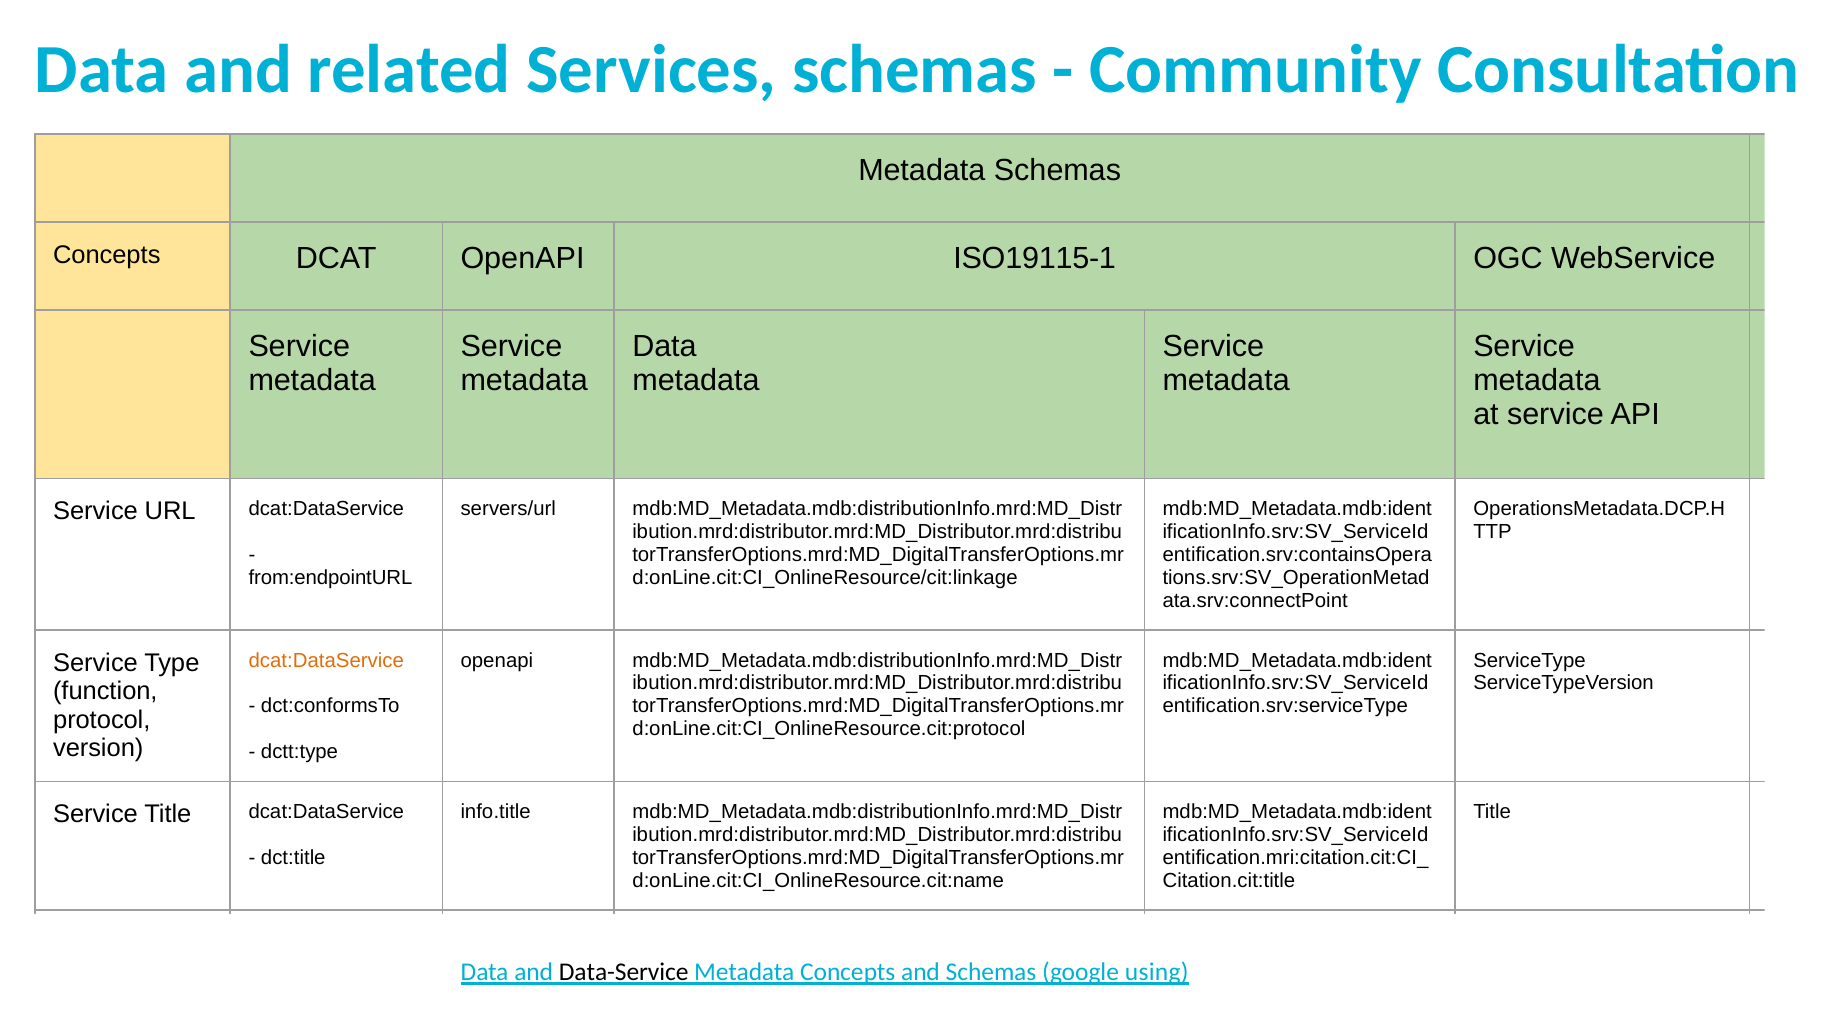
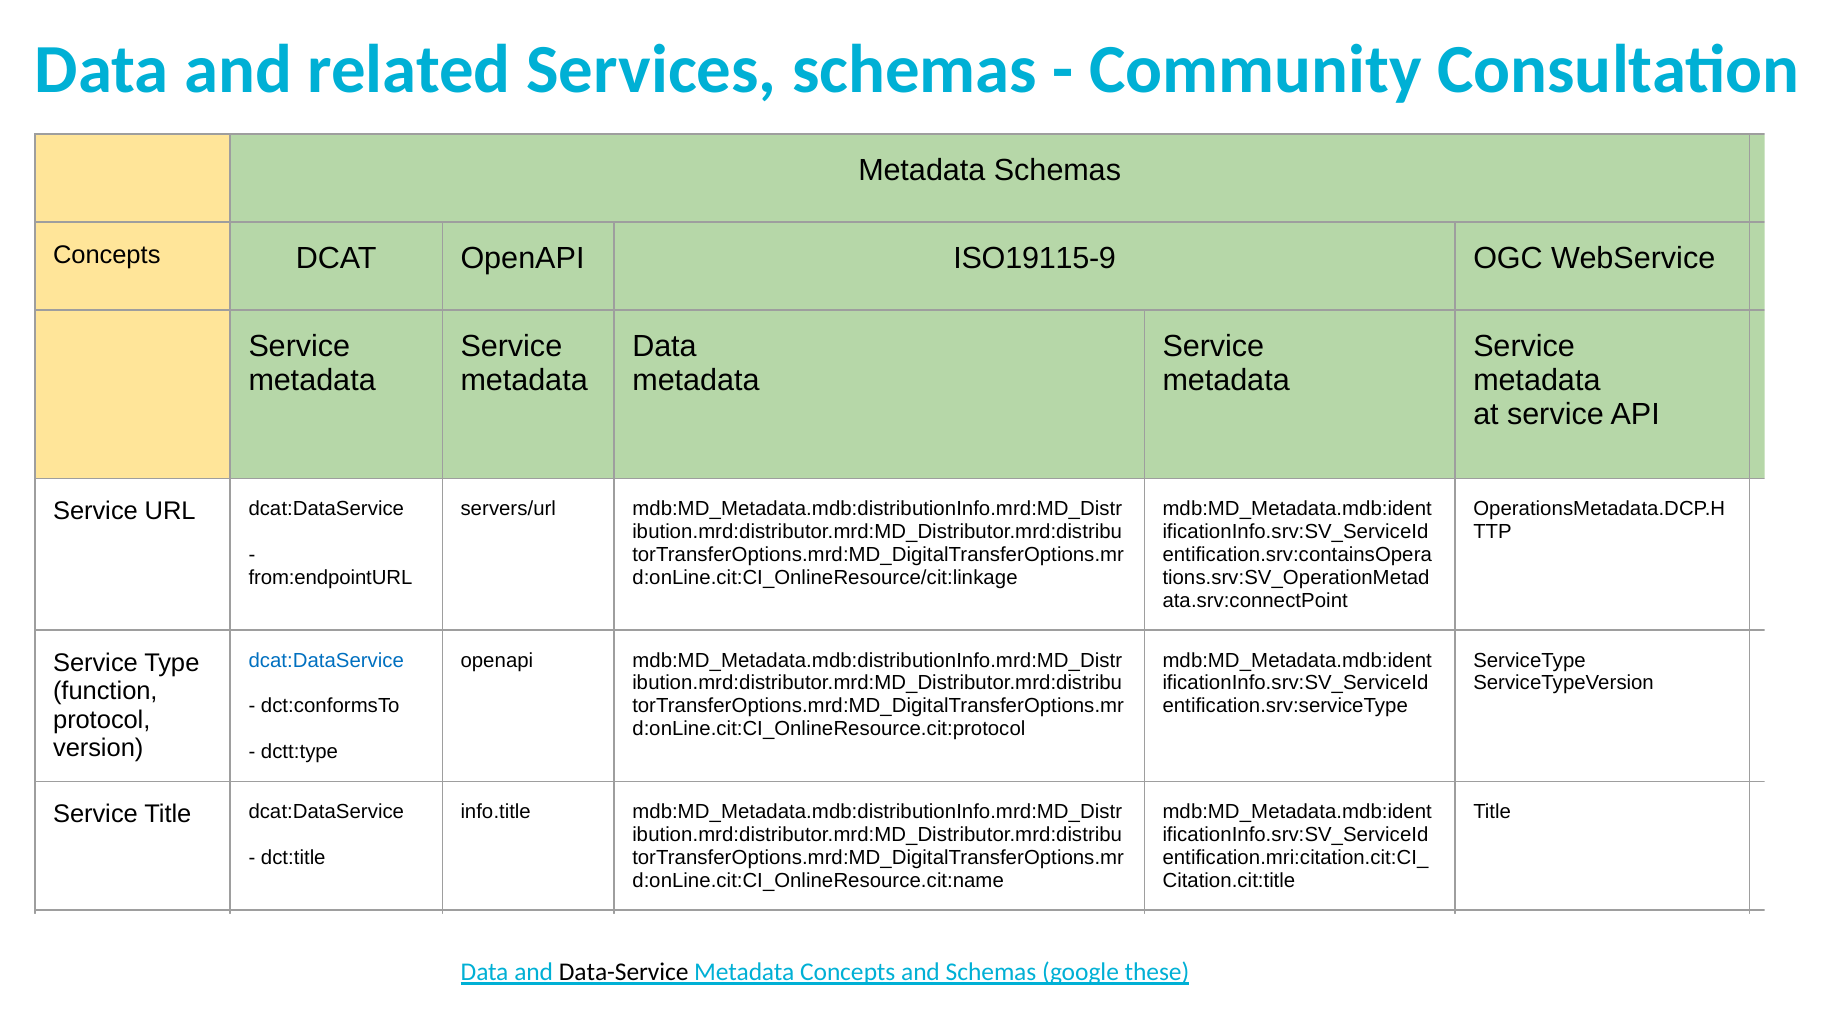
ISO19115-1: ISO19115-1 -> ISO19115-9
dcat:DataService at (326, 660) colour: orange -> blue
using: using -> these
